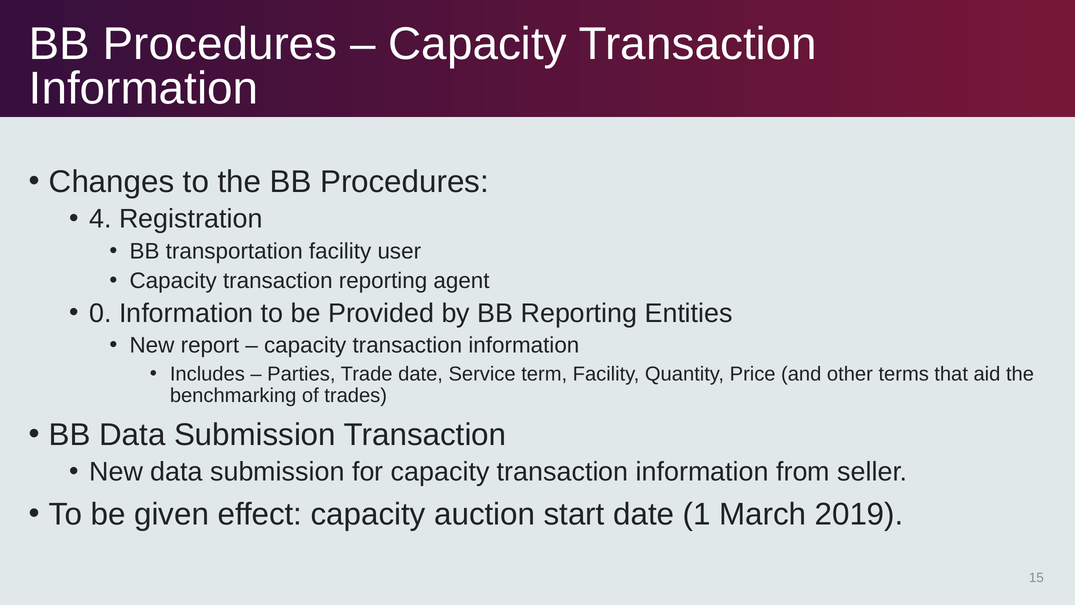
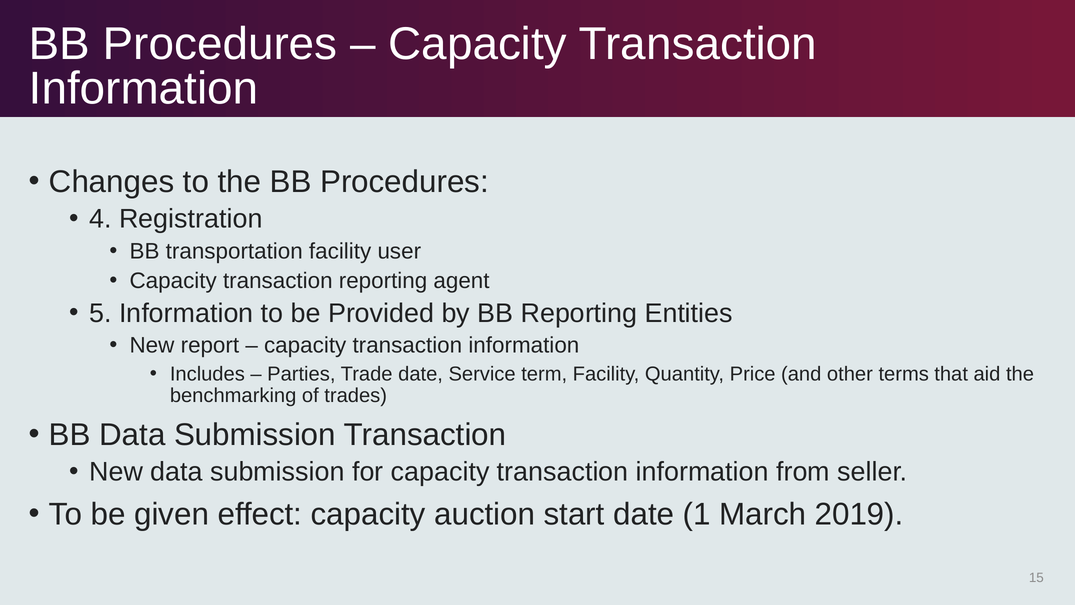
0: 0 -> 5
